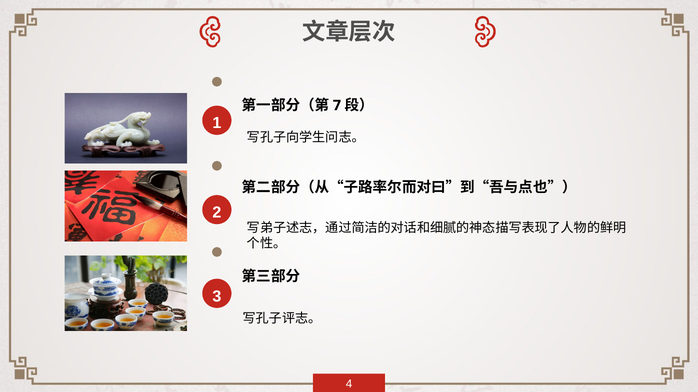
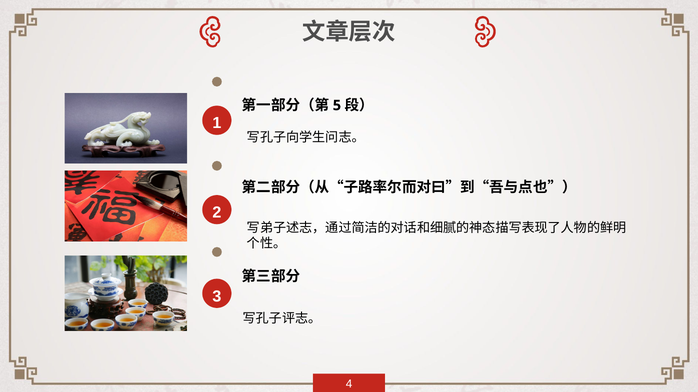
7: 7 -> 5
